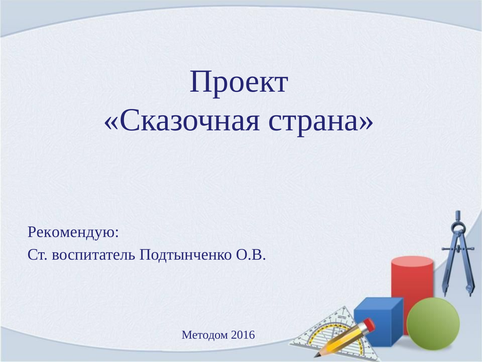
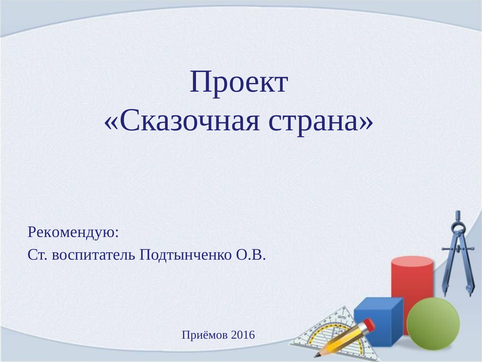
Методом: Методом -> Приёмов
